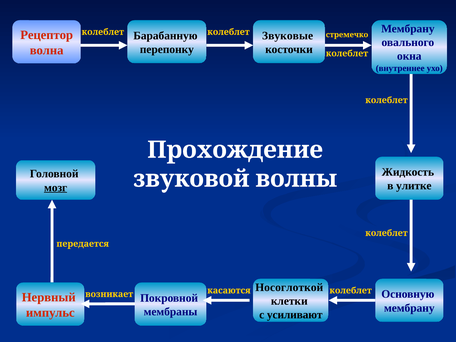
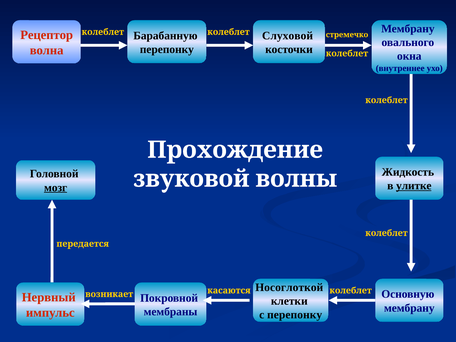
Звуковые: Звуковые -> Слуховой
улитке underline: none -> present
с усиливают: усиливают -> перепонку
